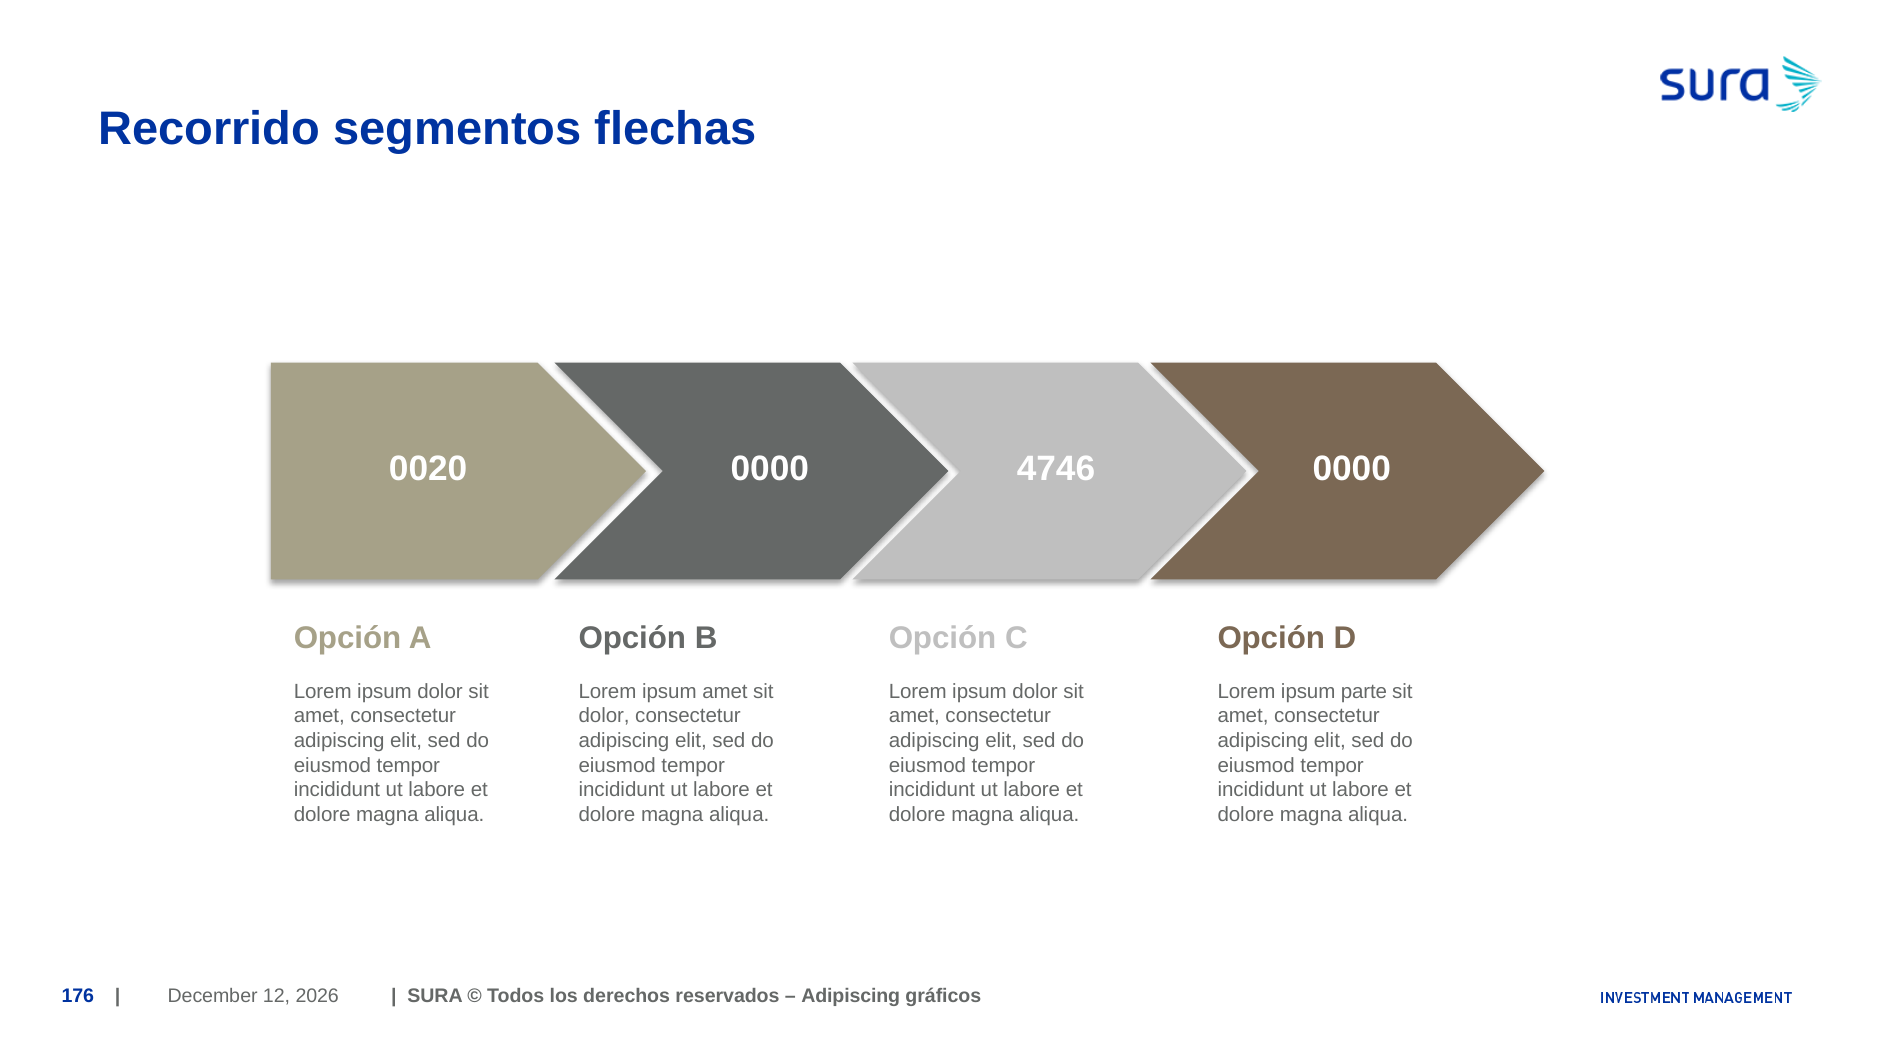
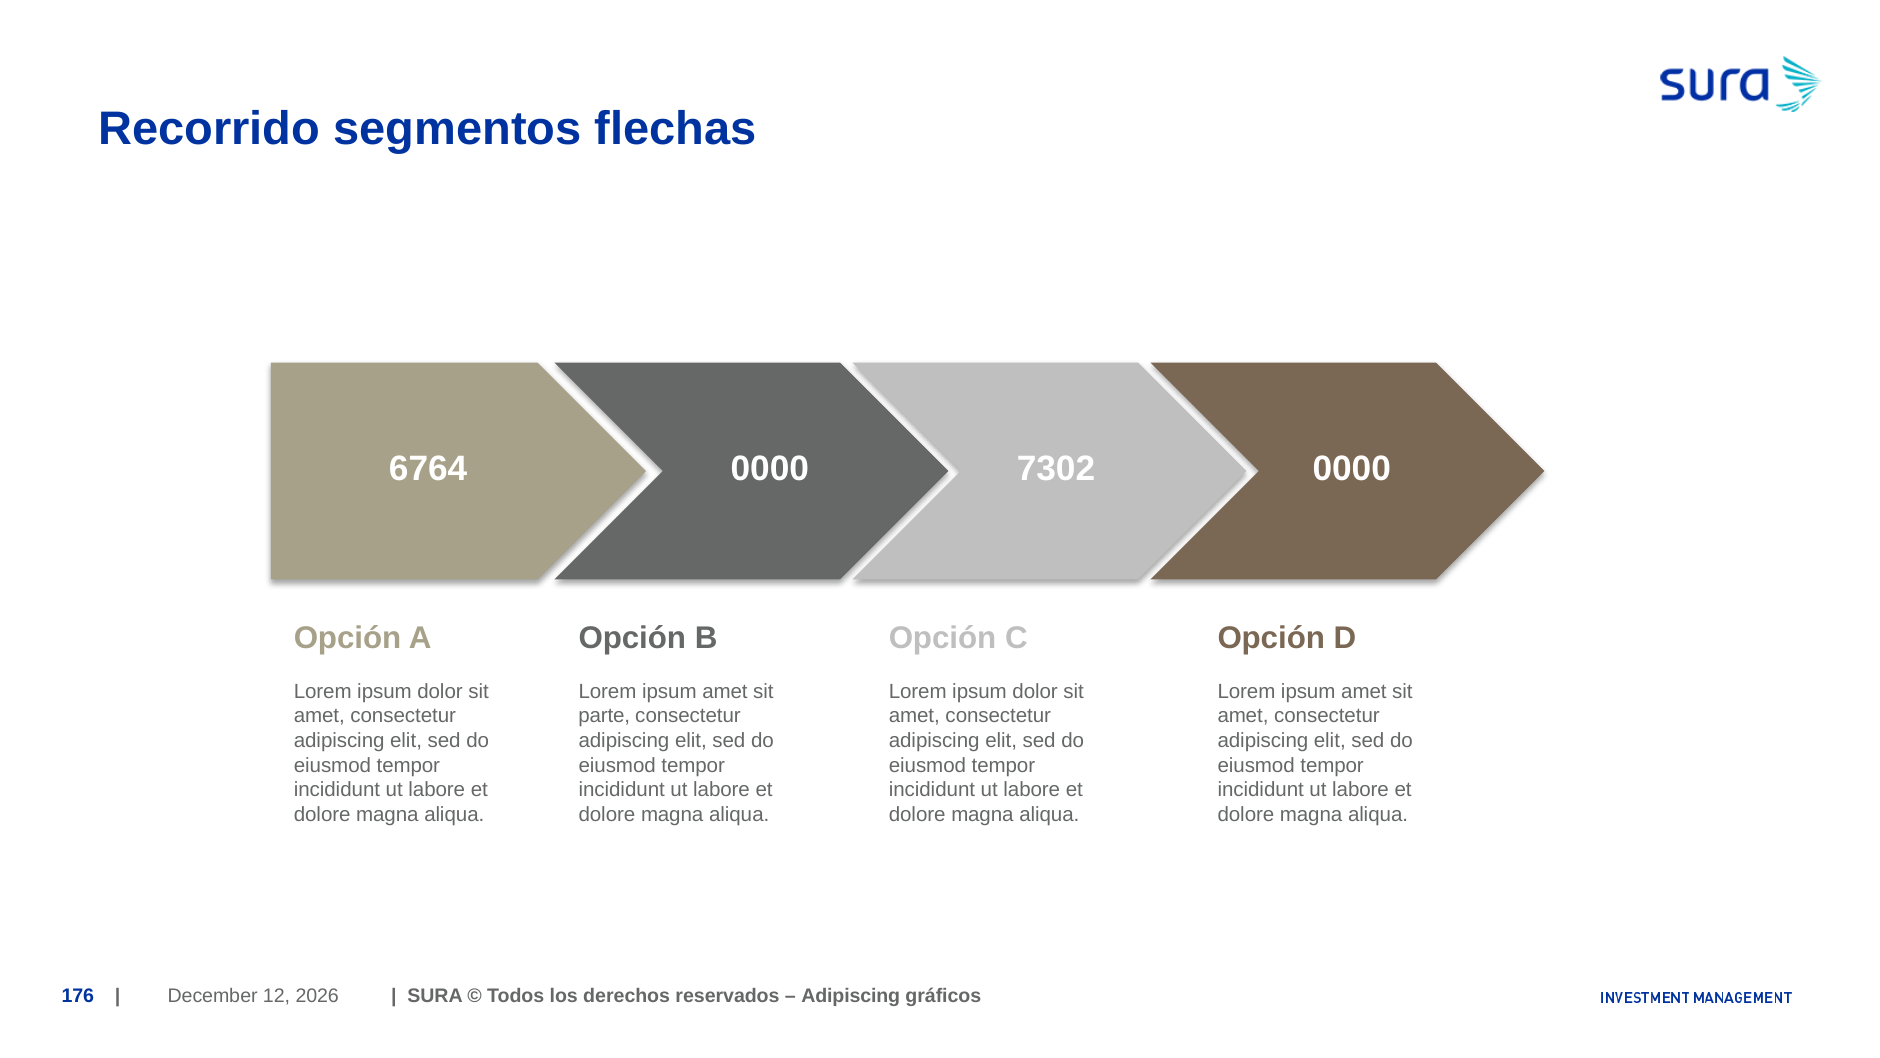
0020: 0020 -> 6764
4746: 4746 -> 7302
parte at (1364, 691): parte -> amet
dolor at (604, 716): dolor -> parte
